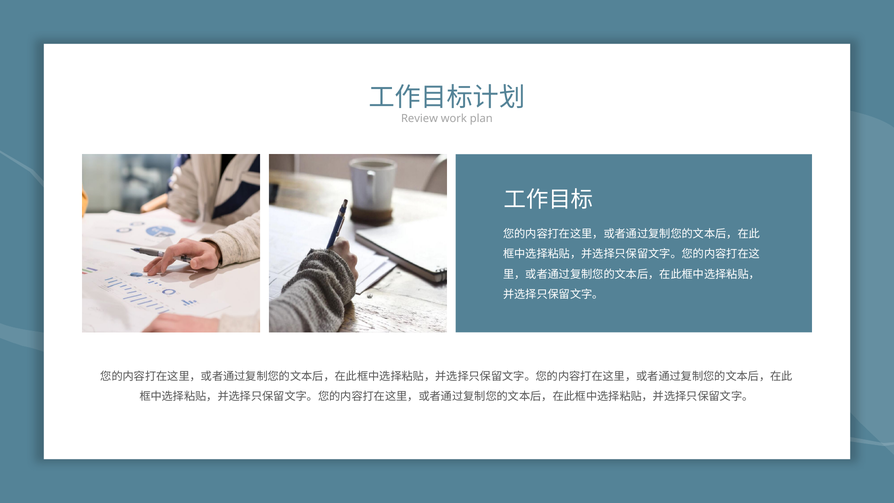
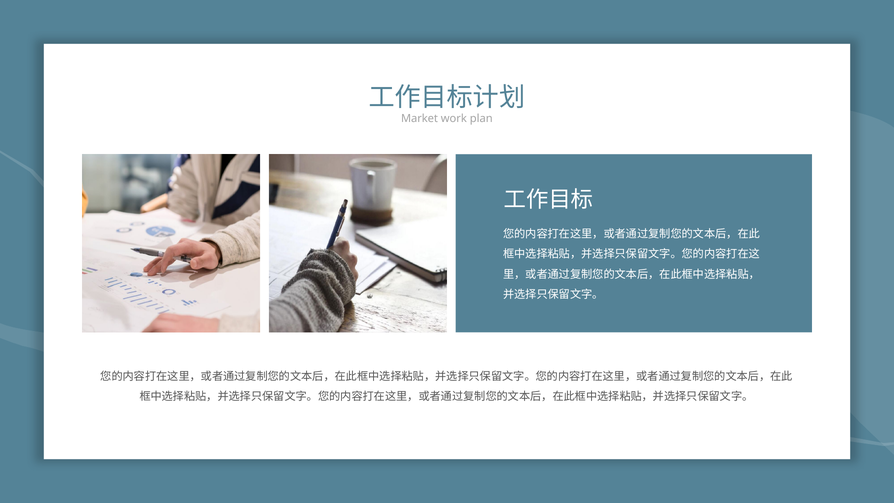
Review: Review -> Market
